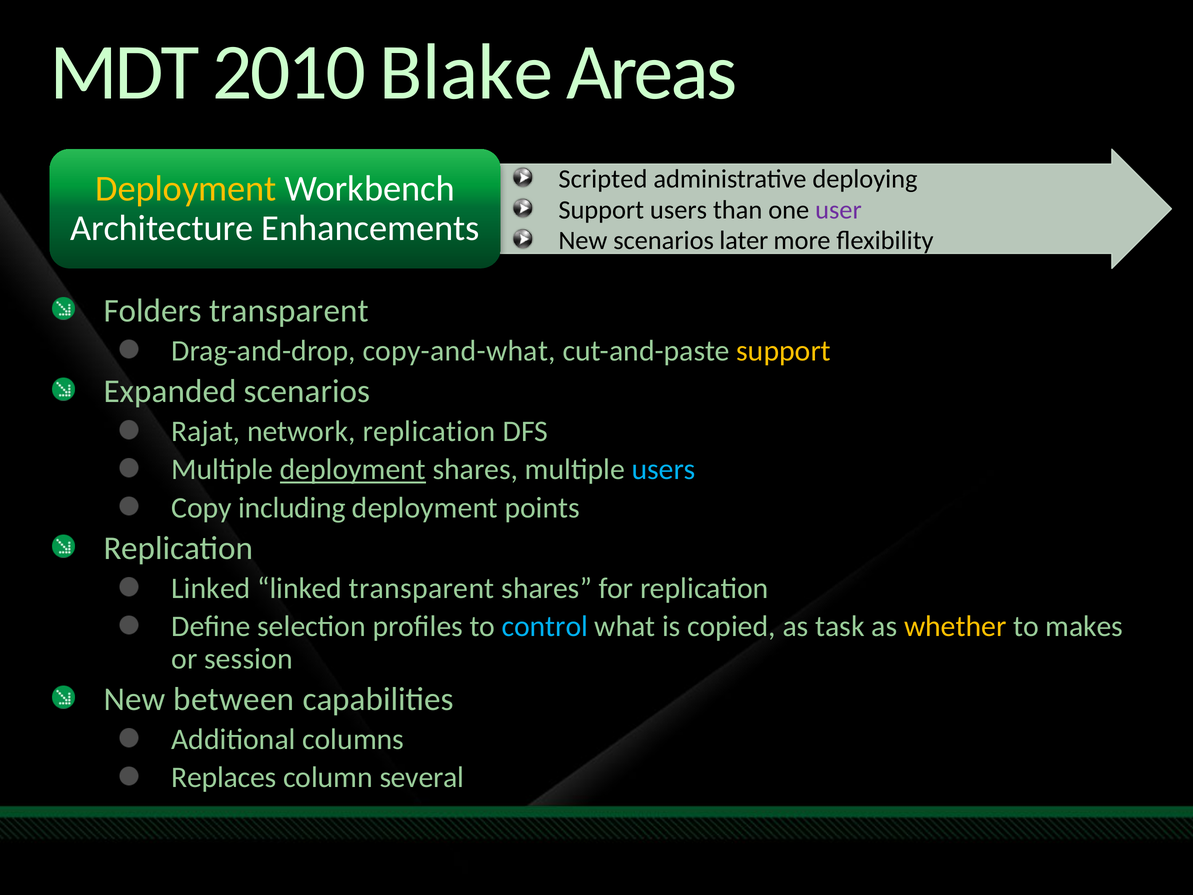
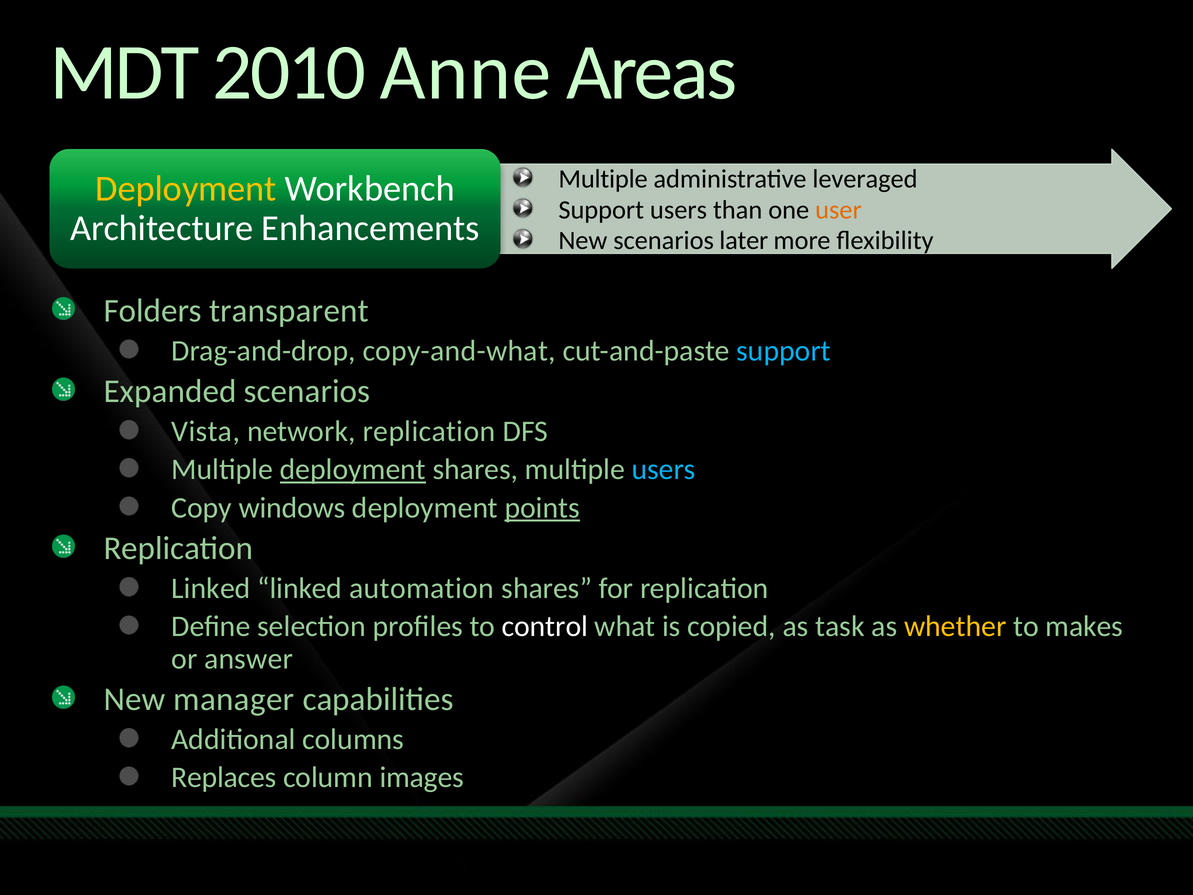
Blake: Blake -> Anne
Scripted at (603, 179): Scripted -> Multiple
deploying: deploying -> leveraged
user colour: purple -> orange
support at (784, 351) colour: yellow -> light blue
Rajat: Rajat -> Vista
including: including -> windows
points underline: none -> present
linked transparent: transparent -> automation
control colour: light blue -> white
session: session -> answer
between: between -> manager
several: several -> images
